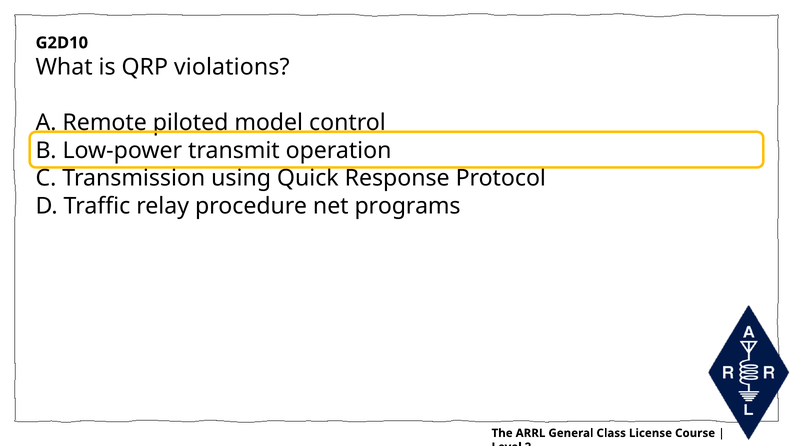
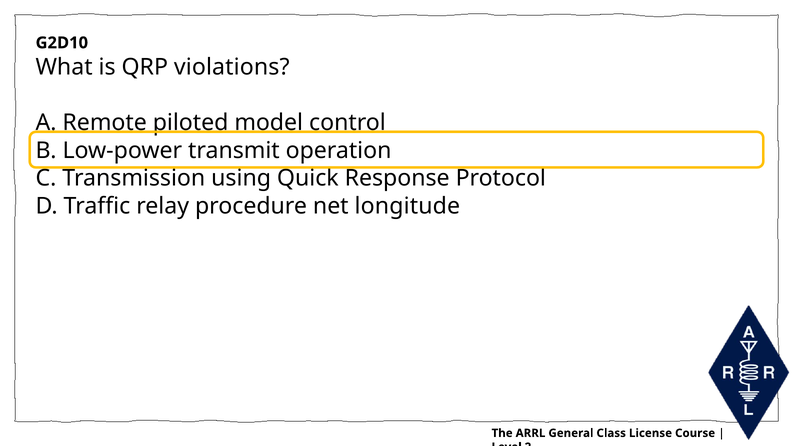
programs: programs -> longitude
